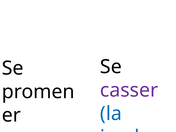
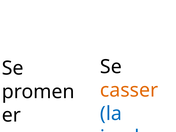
casser colour: purple -> orange
